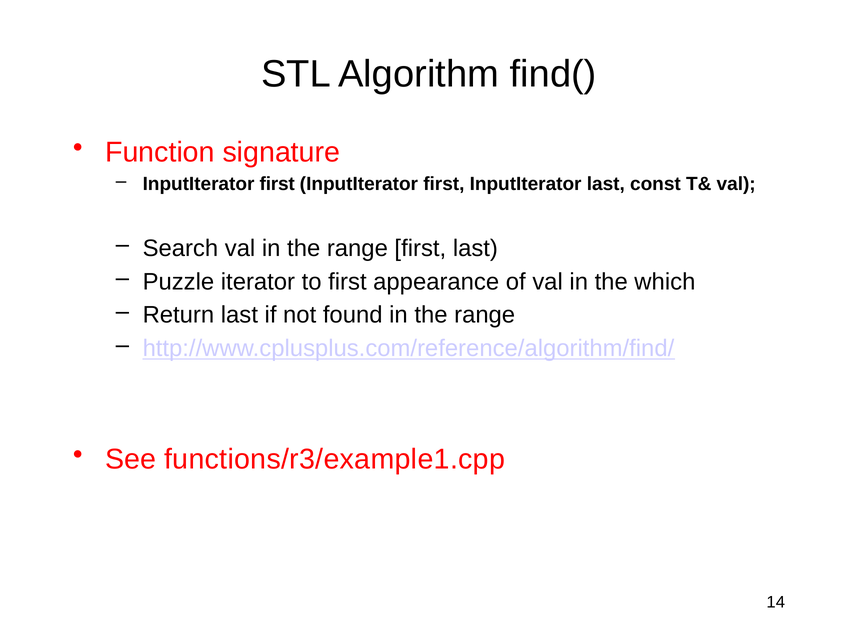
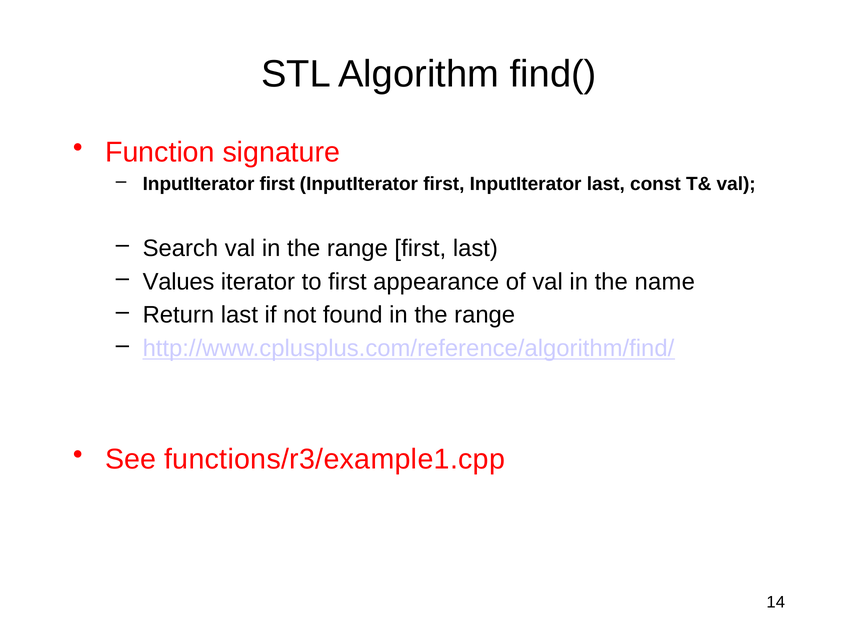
Puzzle: Puzzle -> Values
which: which -> name
